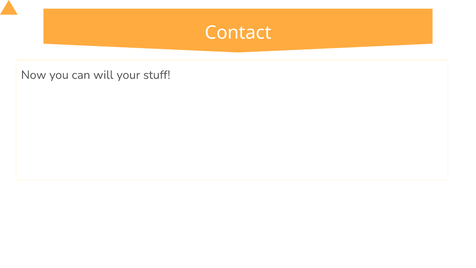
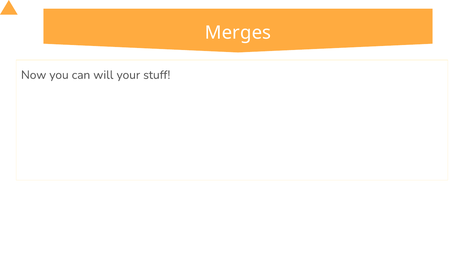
Contact: Contact -> Merges
